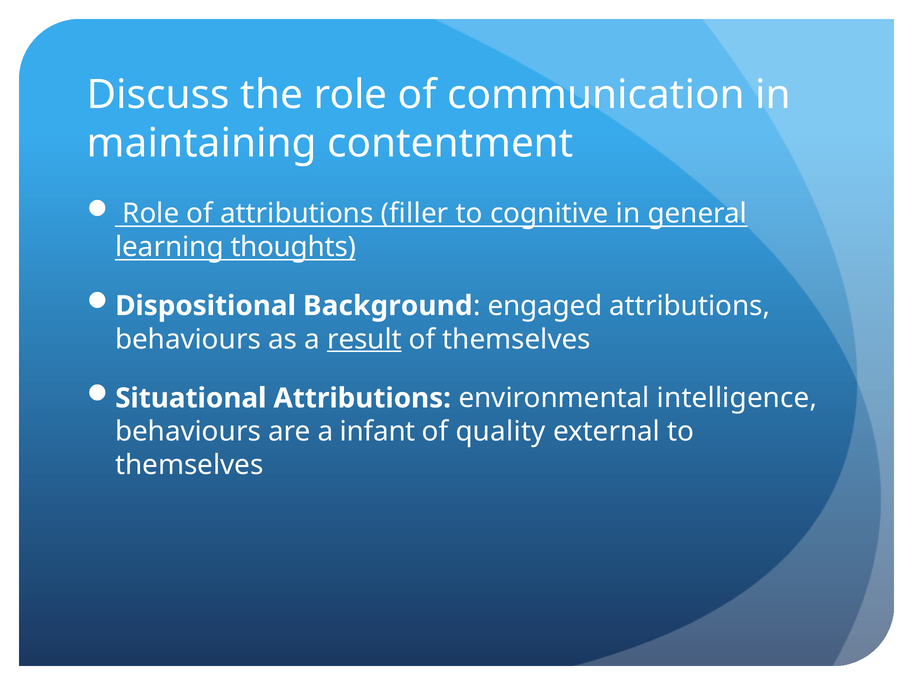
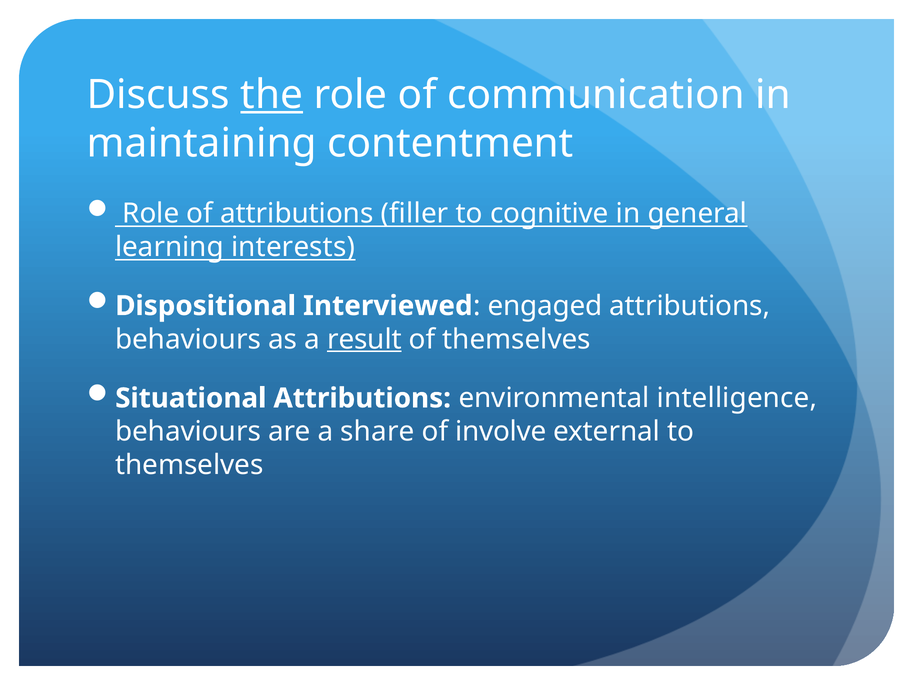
the underline: none -> present
thoughts: thoughts -> interests
Background: Background -> Interviewed
infant: infant -> share
quality: quality -> involve
